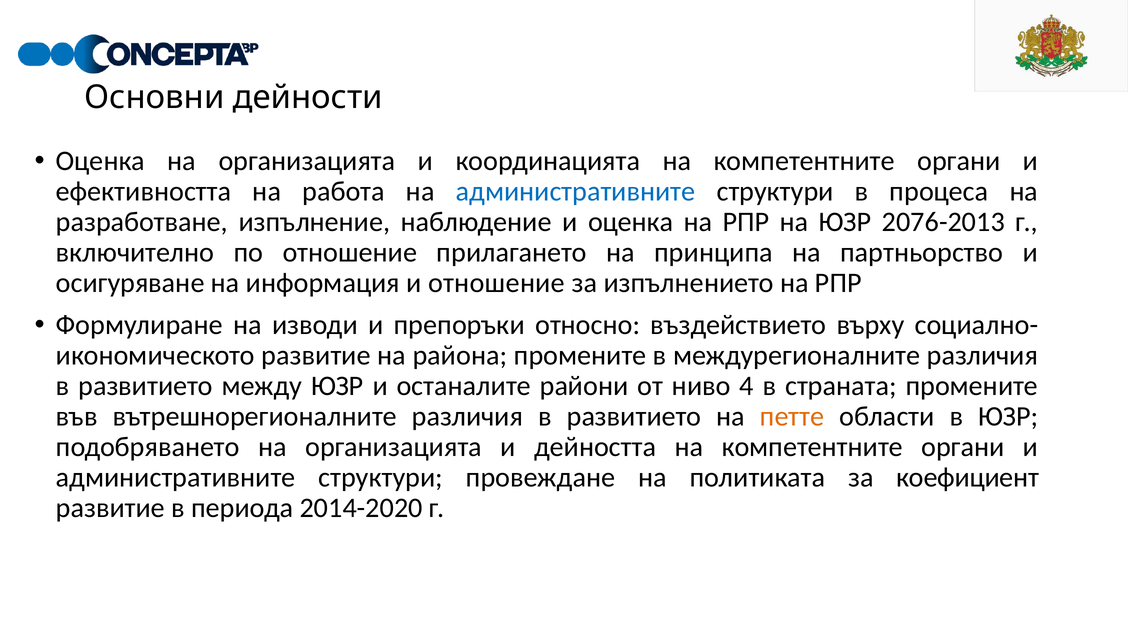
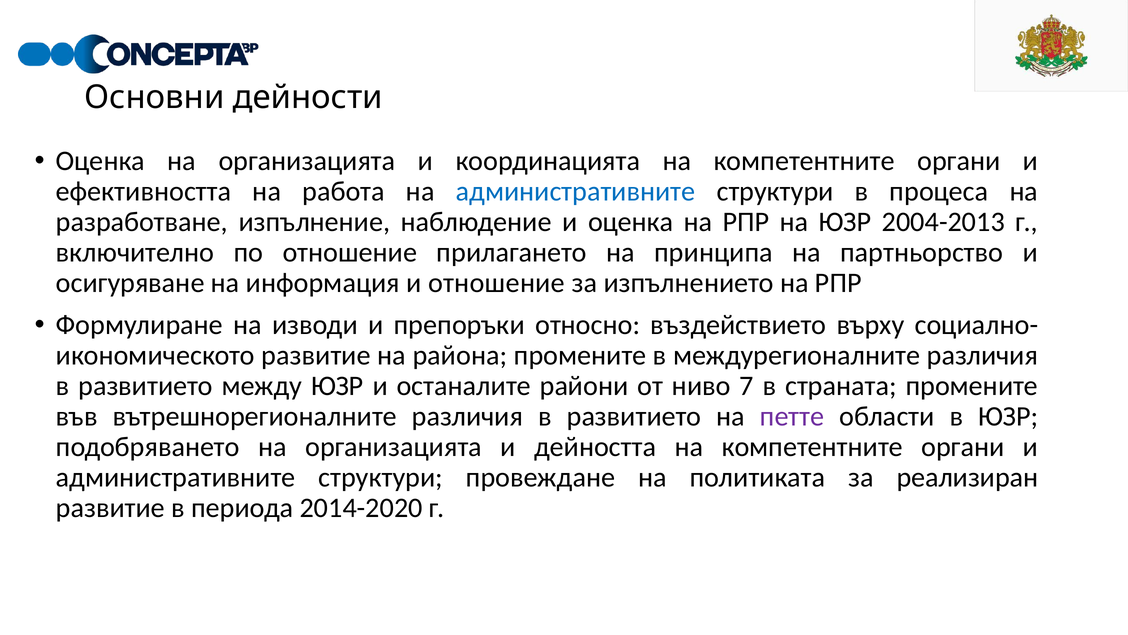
2076-2013: 2076-2013 -> 2004-2013
4: 4 -> 7
петте colour: orange -> purple
коефициент: коефициент -> реализиран
